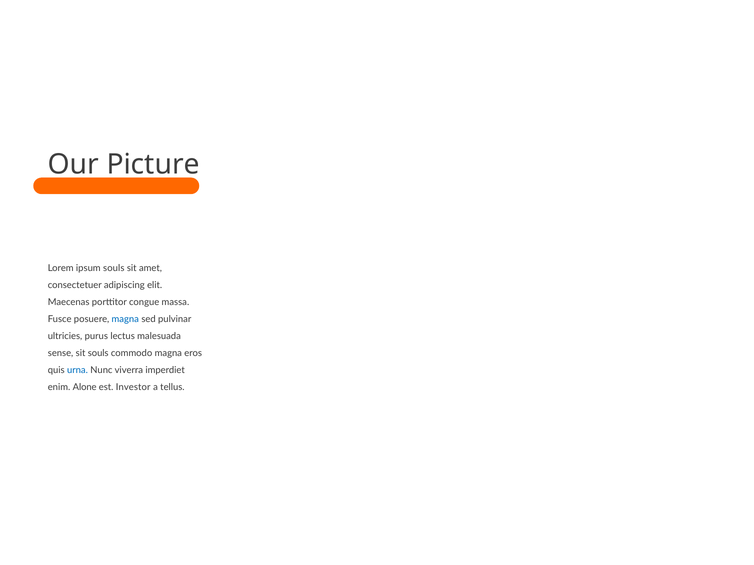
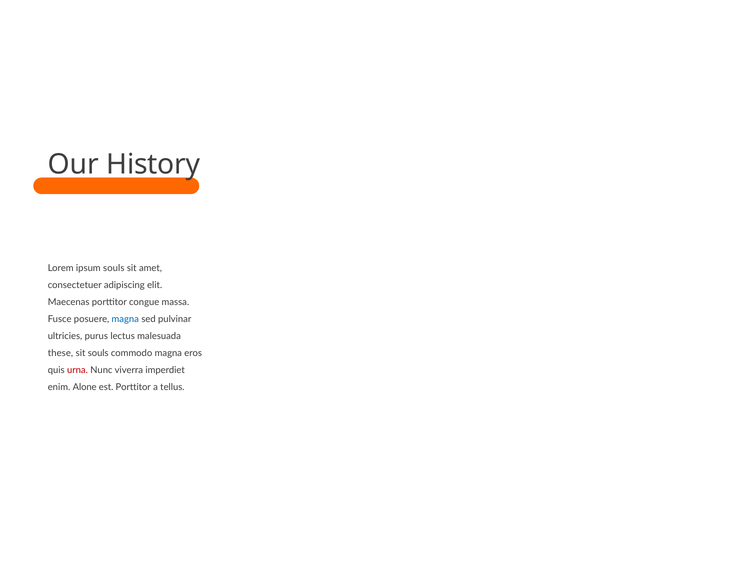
Picture: Picture -> History
sense: sense -> these
urna colour: blue -> red
est Investor: Investor -> Porttitor
